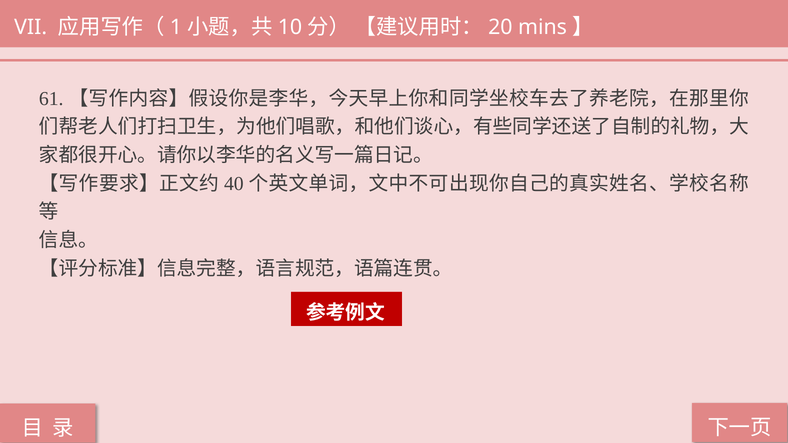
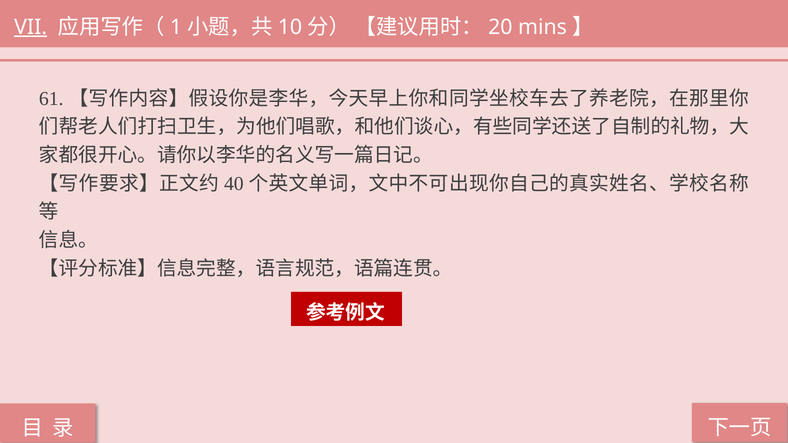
VII underline: none -> present
